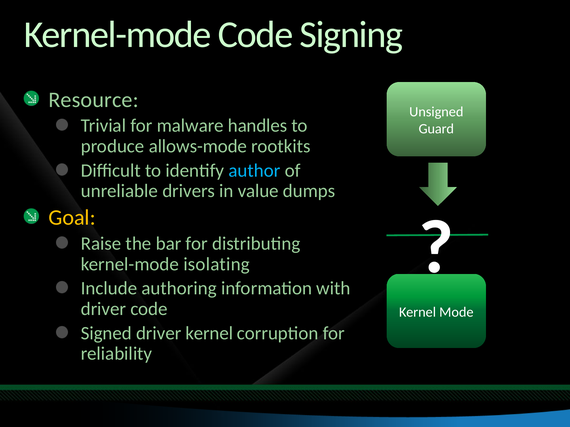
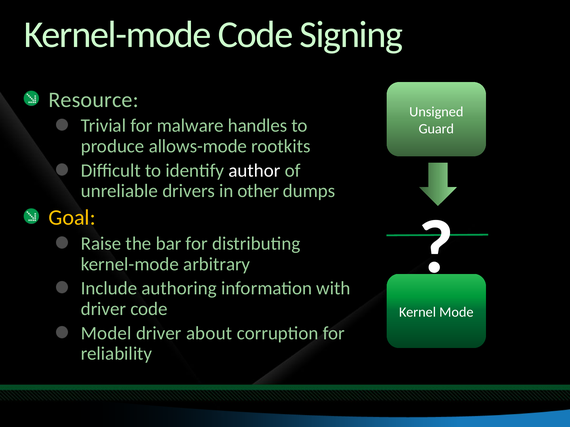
author colour: light blue -> white
value: value -> other
isolating: isolating -> arbitrary
Signed: Signed -> Model
driver kernel: kernel -> about
